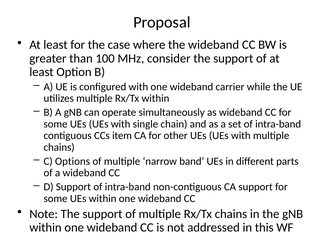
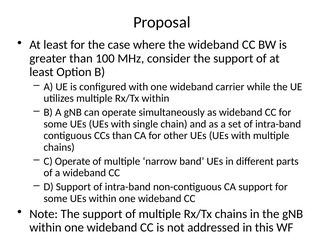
CCs item: item -> than
C Options: Options -> Operate
